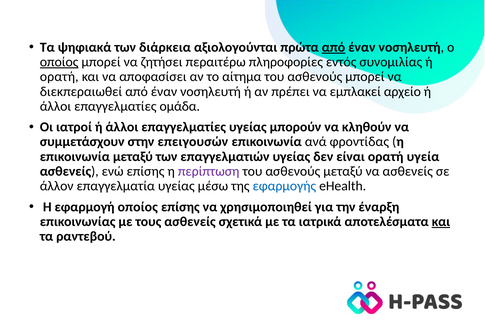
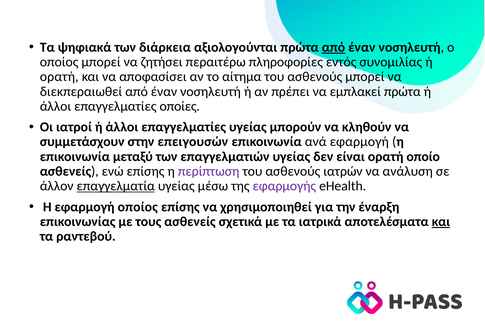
οποίος at (59, 62) underline: present -> none
εμπλακεί αρχείο: αρχείο -> πρώτα
ομάδα: ομάδα -> οποίες
ανά φροντίδας: φροντίδας -> εφαρμογή
υγεία: υγεία -> οποίο
ασθενούς μεταξύ: μεταξύ -> ιατρών
να ασθενείς: ασθενείς -> ανάλυση
επαγγελματία underline: none -> present
εφαρμογής colour: blue -> purple
